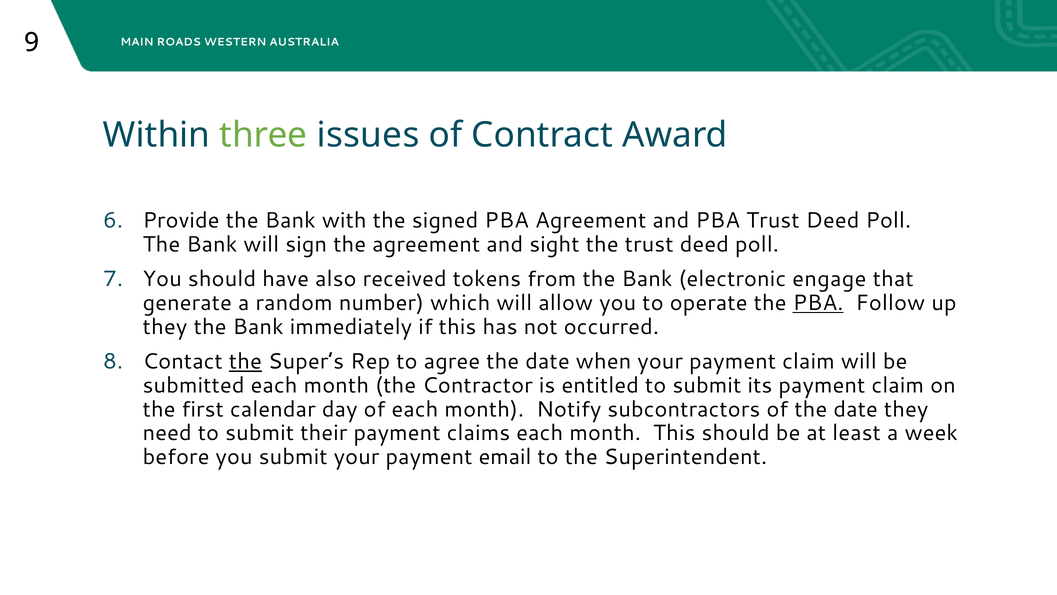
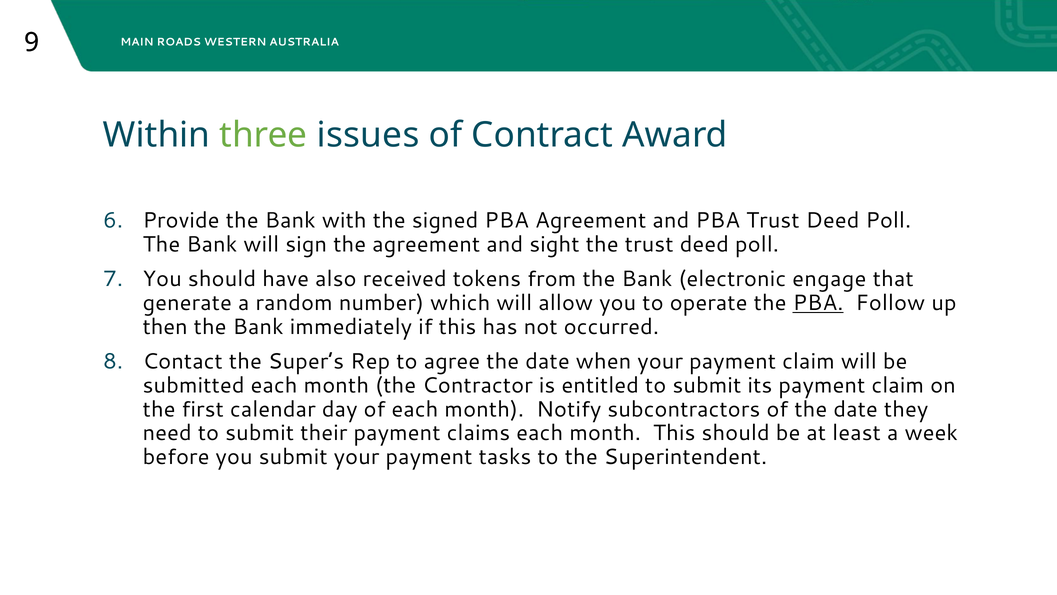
they at (165, 327): they -> then
the at (245, 361) underline: present -> none
email: email -> tasks
